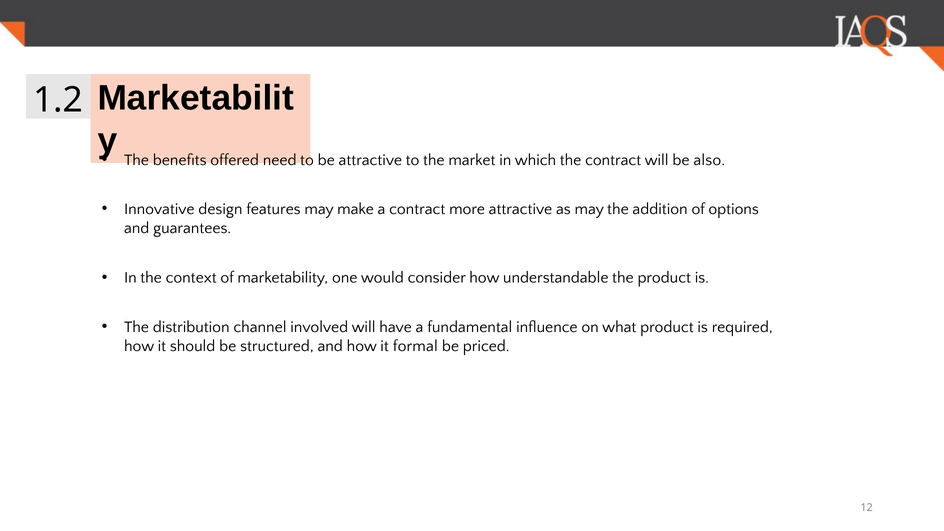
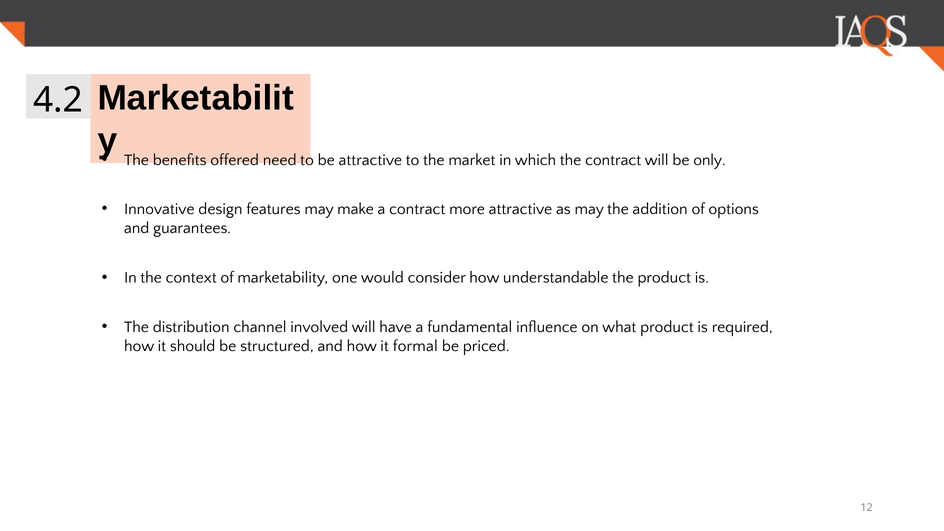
1.2: 1.2 -> 4.2
also: also -> only
